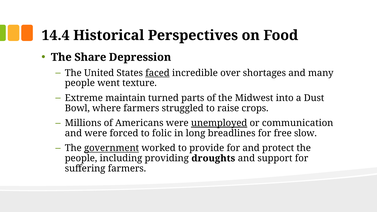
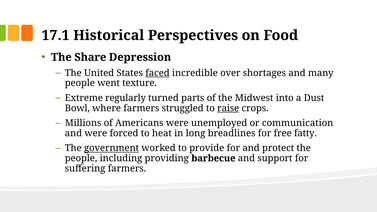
14.4: 14.4 -> 17.1
maintain: maintain -> regularly
raise underline: none -> present
unemployed underline: present -> none
folic: folic -> heat
slow: slow -> fatty
droughts: droughts -> barbecue
